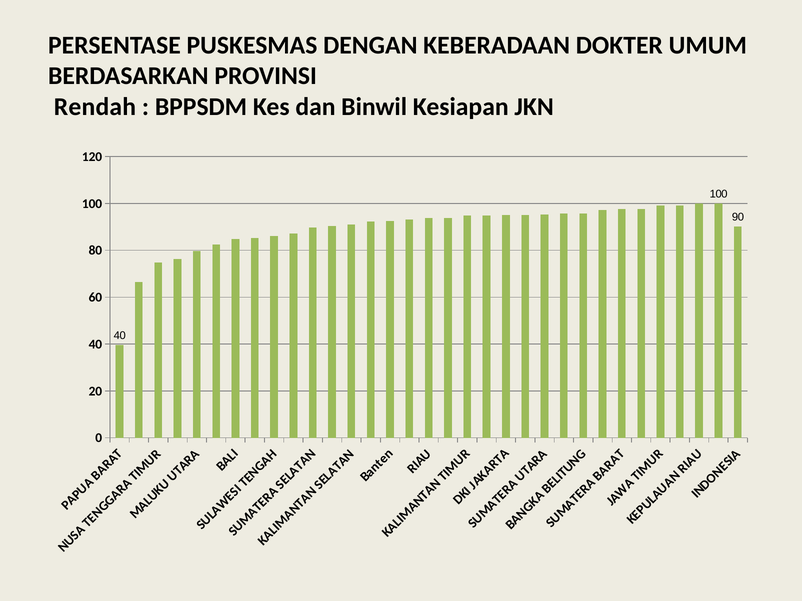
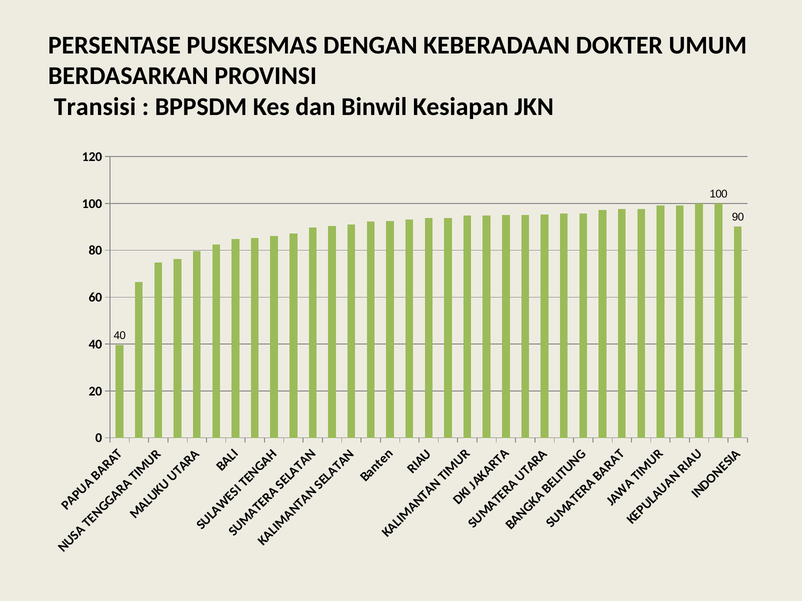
Rendah: Rendah -> Transisi
